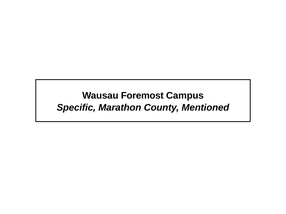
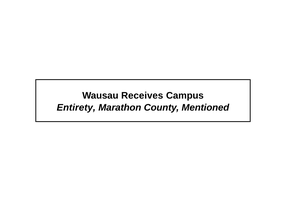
Foremost: Foremost -> Receives
Specific: Specific -> Entirety
